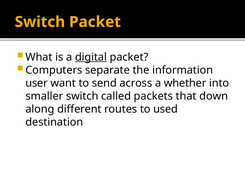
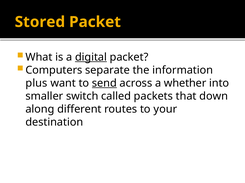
Switch at (40, 22): Switch -> Stored
user: user -> plus
send underline: none -> present
used: used -> your
